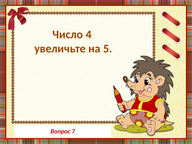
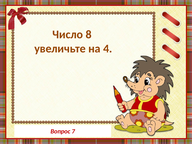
4: 4 -> 8
5: 5 -> 4
